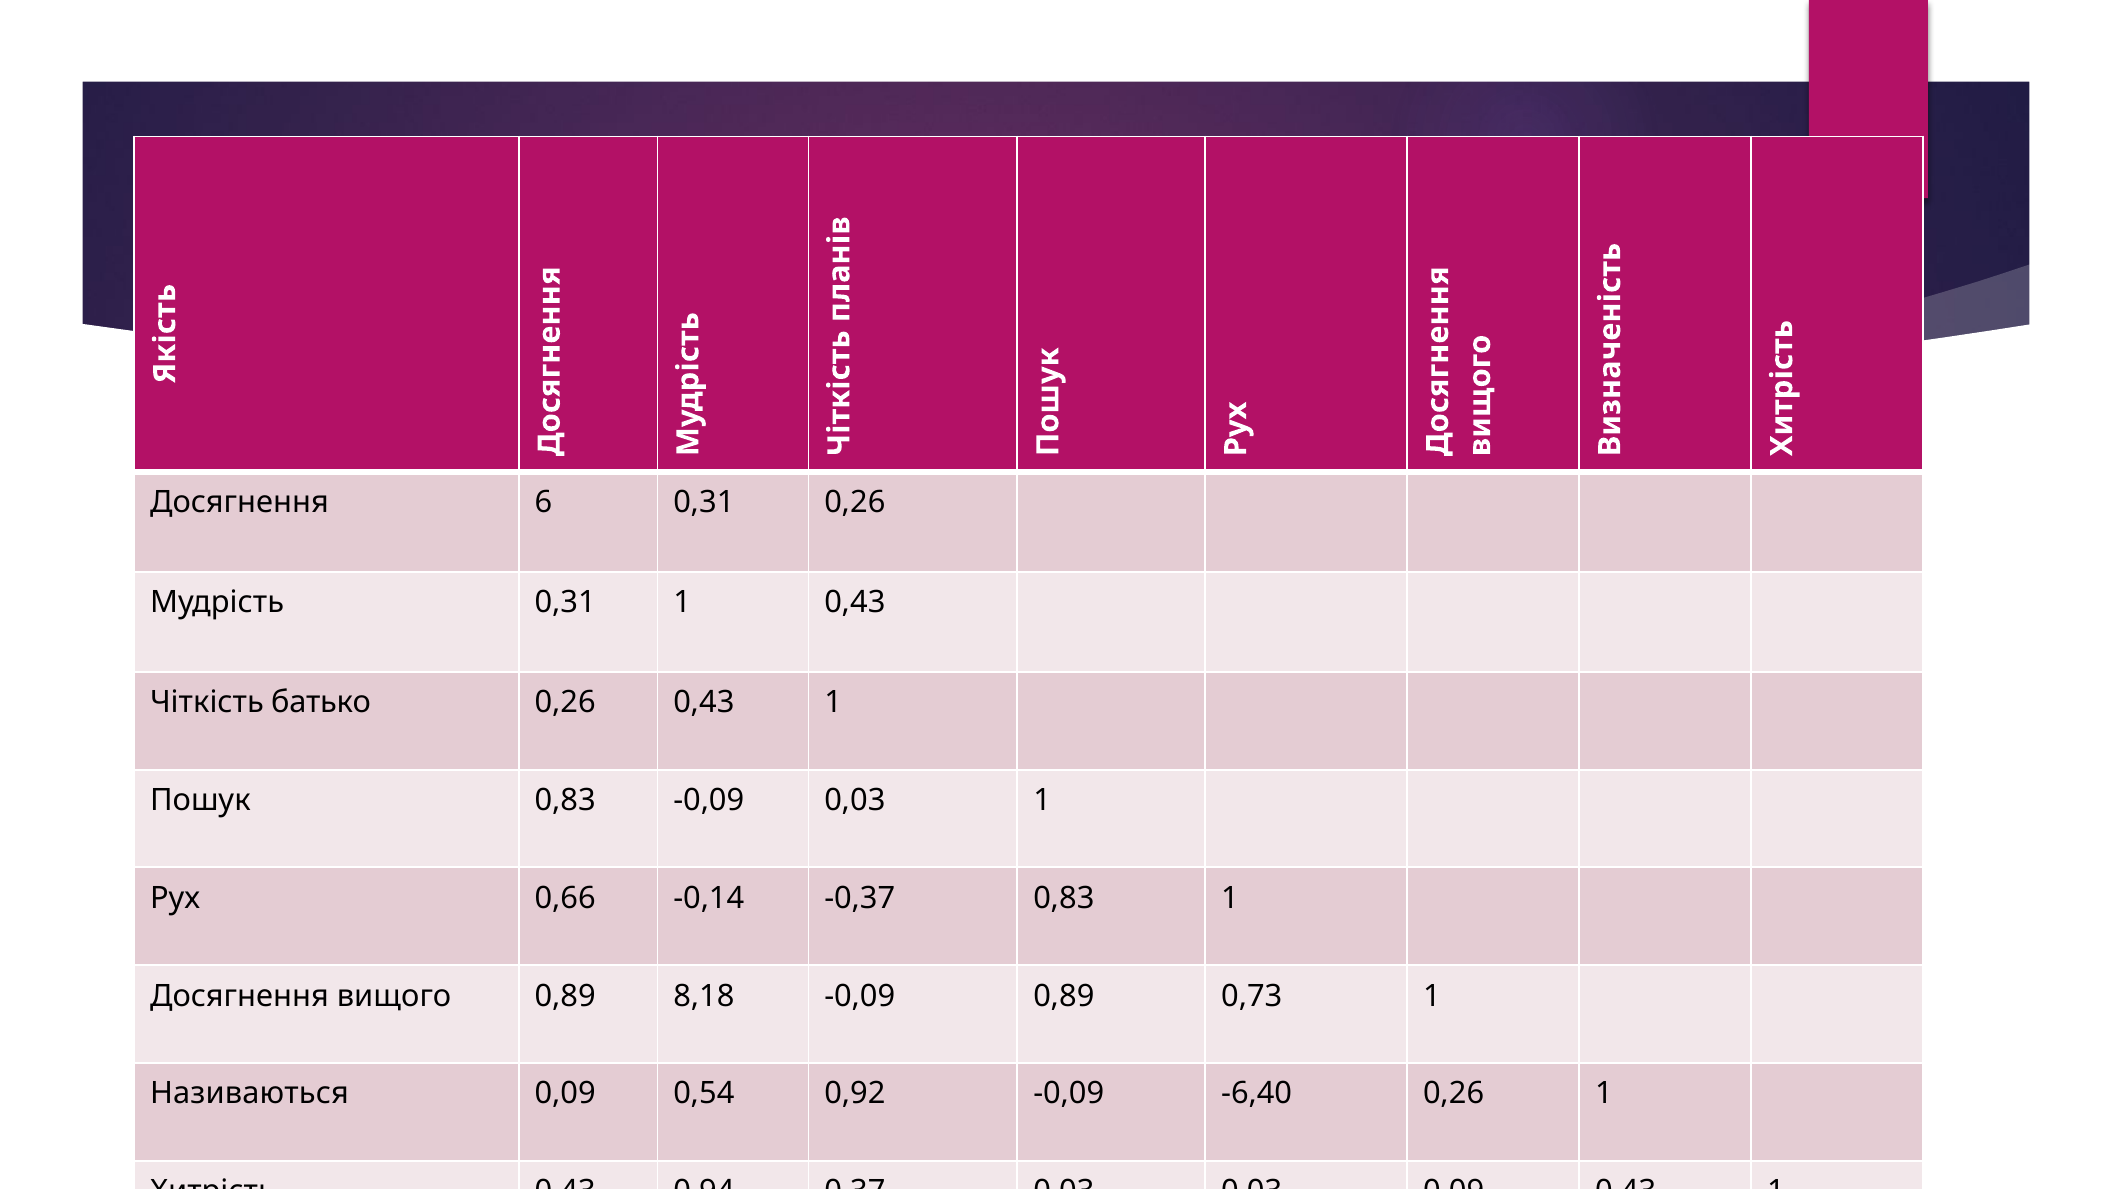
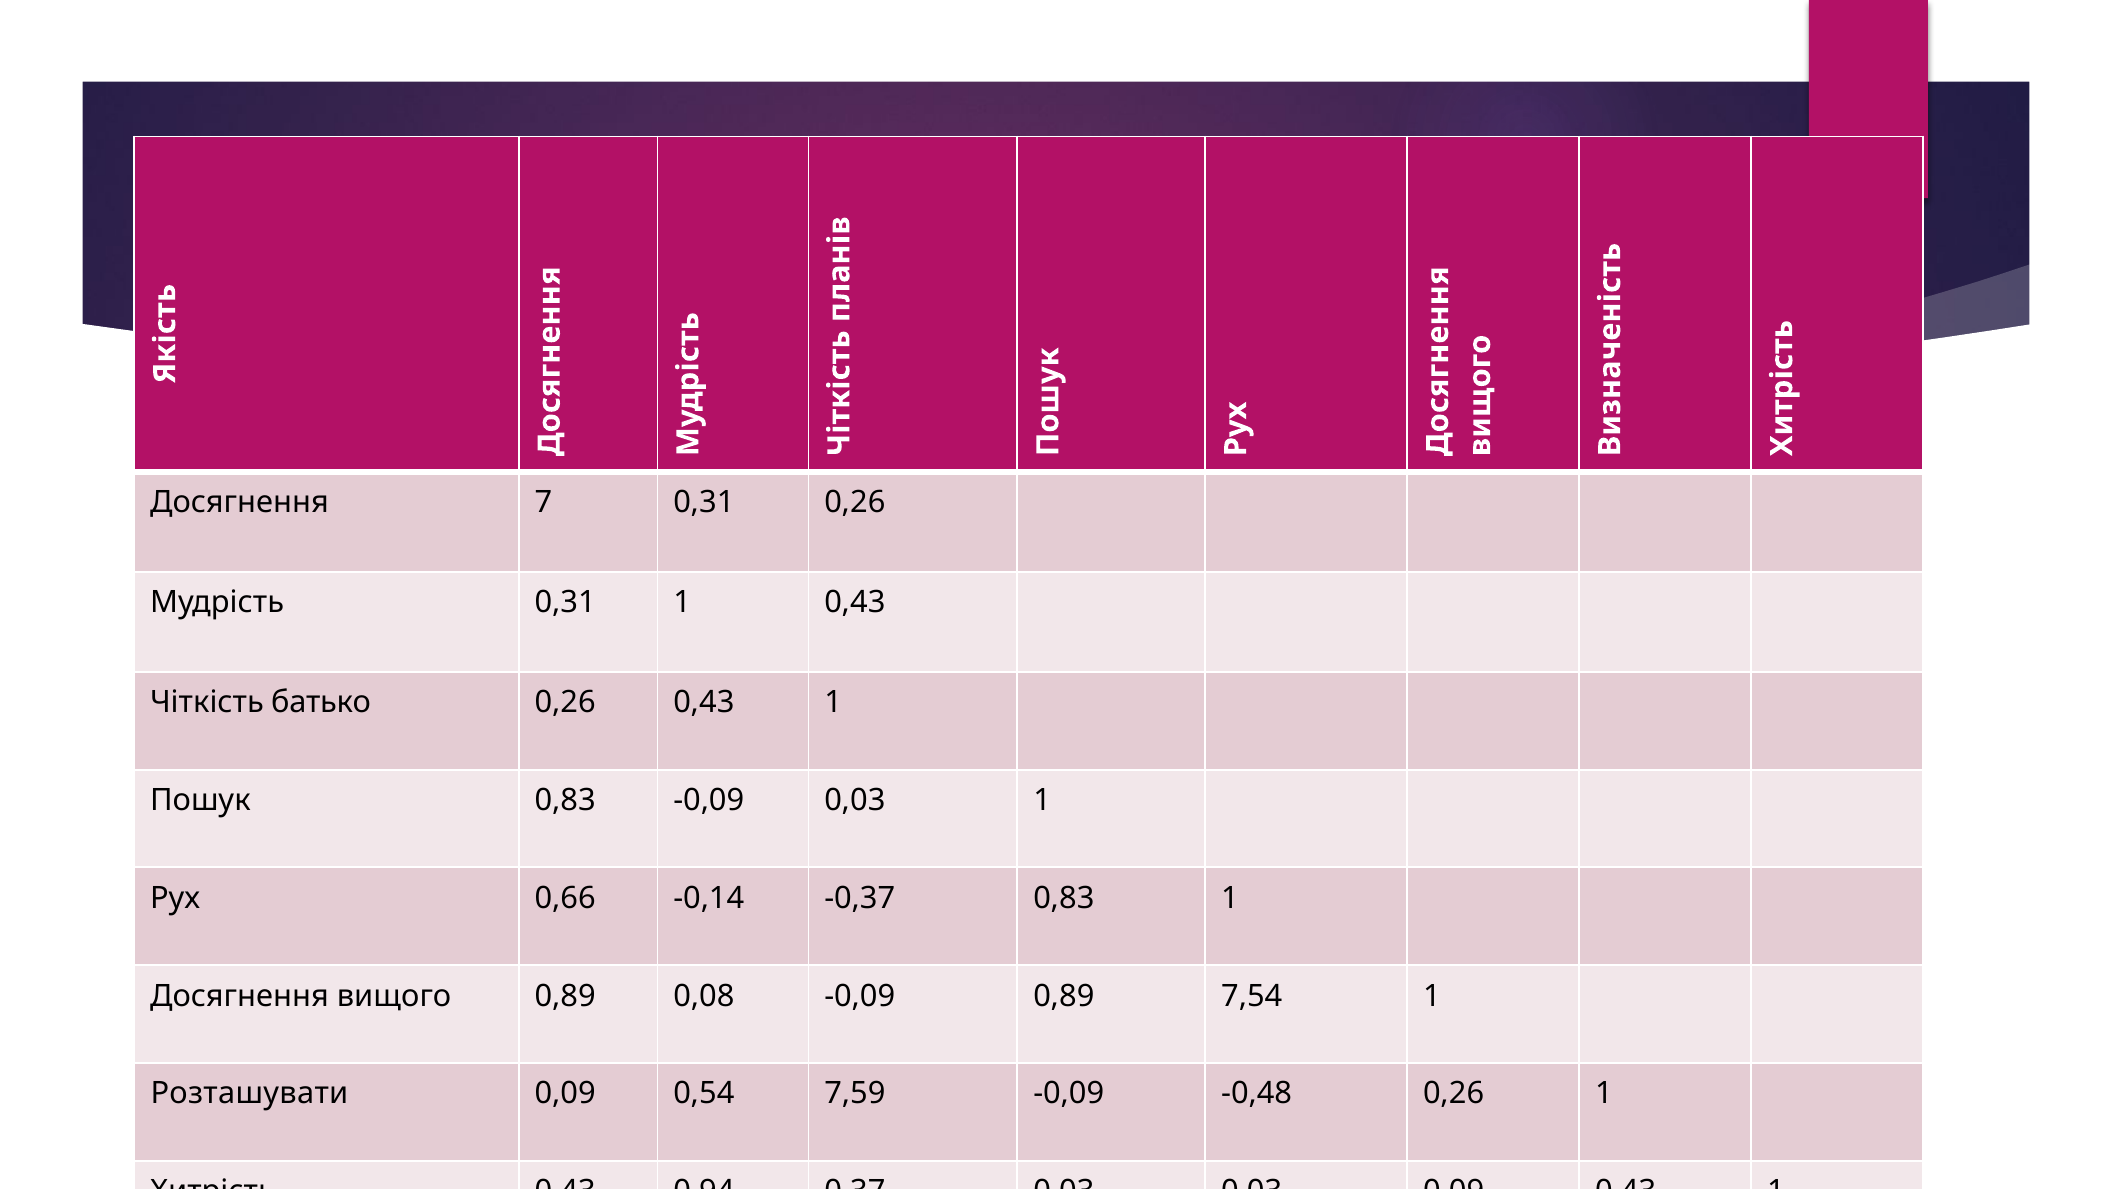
6: 6 -> 7
8,18: 8,18 -> 0,08
0,73: 0,73 -> 7,54
Називаються: Називаються -> Розташувати
0,92: 0,92 -> 7,59
-6,40: -6,40 -> -0,48
